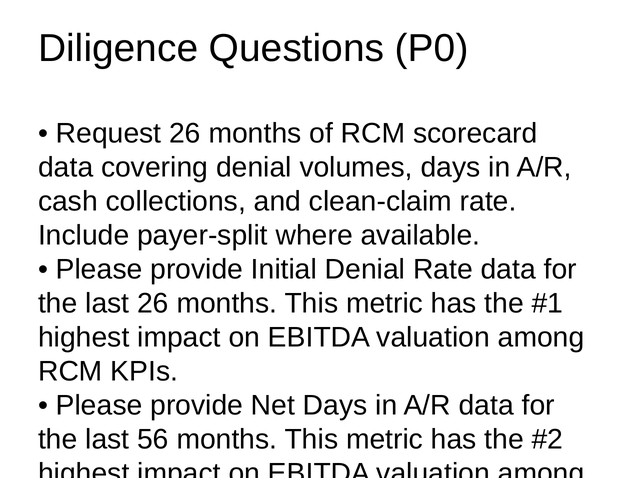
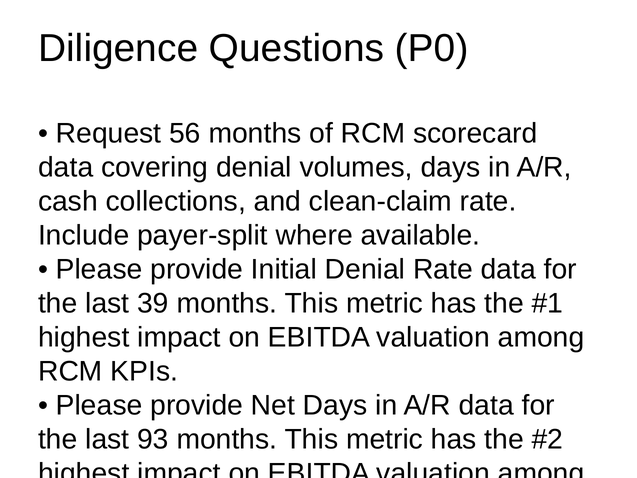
Request 26: 26 -> 56
last 26: 26 -> 39
56: 56 -> 93
